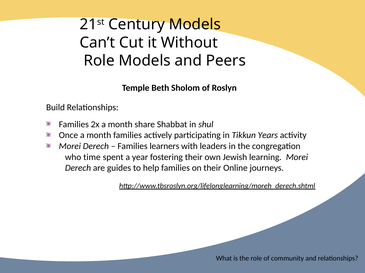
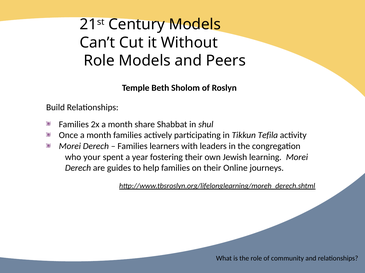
Years: Years -> Tefila
time: time -> your
